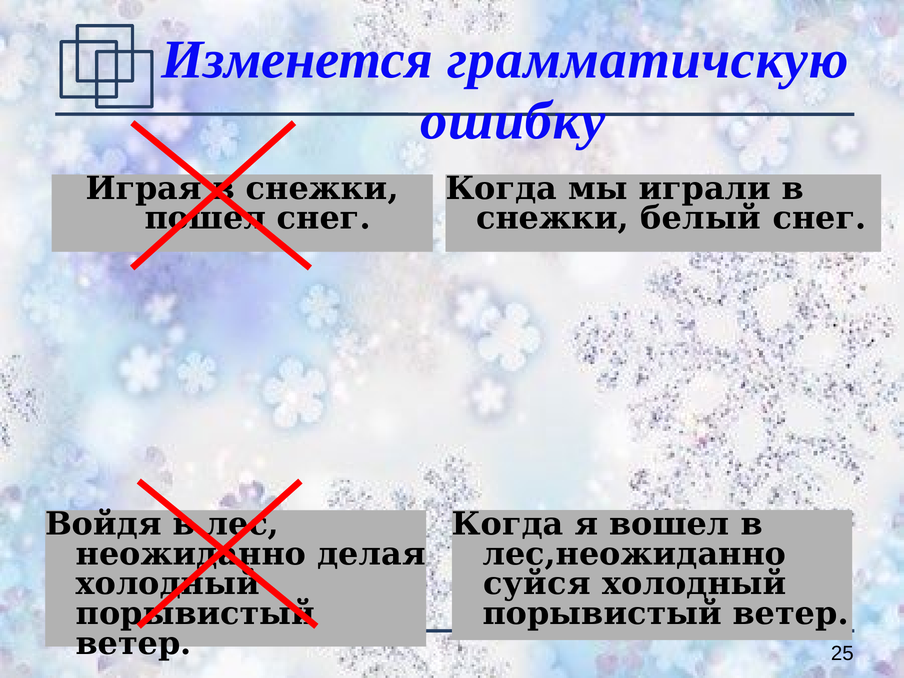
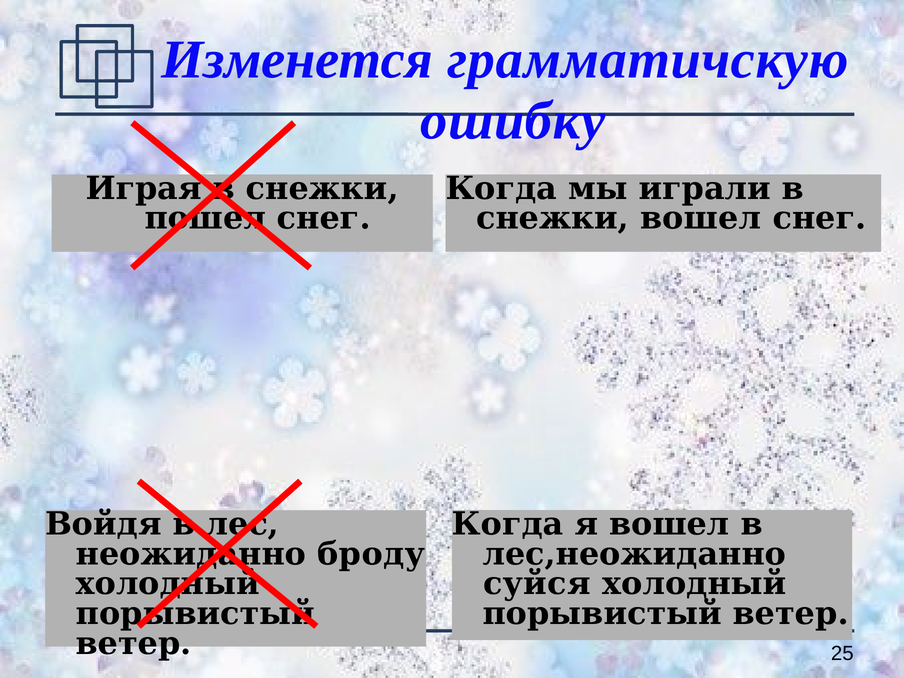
снежки белый: белый -> вошел
делая: делая -> броду
